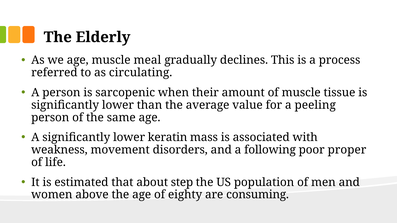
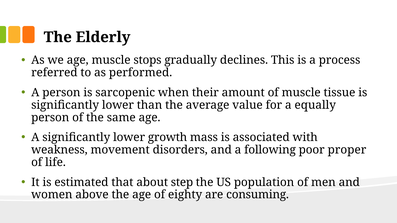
meal: meal -> stops
circulating: circulating -> performed
peeling: peeling -> equally
keratin: keratin -> growth
